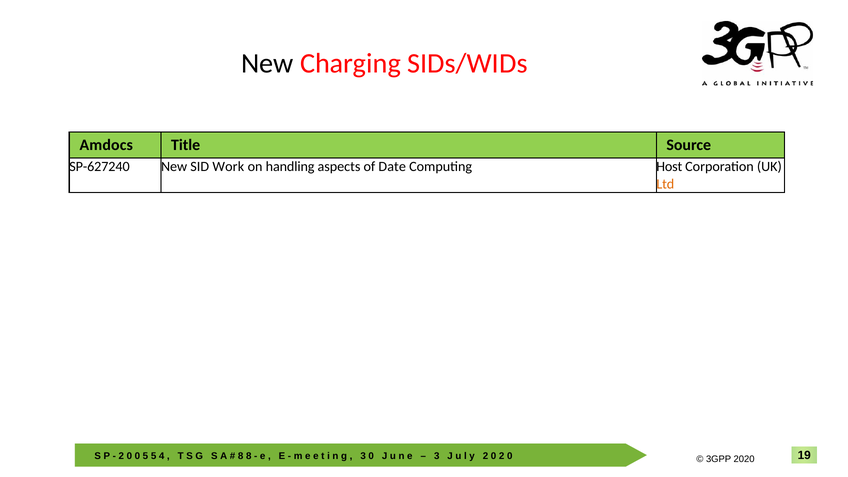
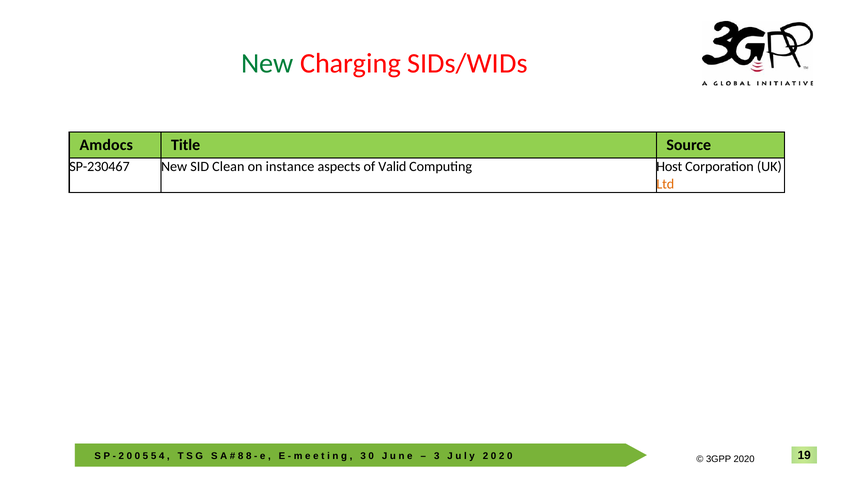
New at (267, 63) colour: black -> green
SP-627240: SP-627240 -> SP-230467
Work: Work -> Clean
handling: handling -> instance
Date: Date -> Valid
